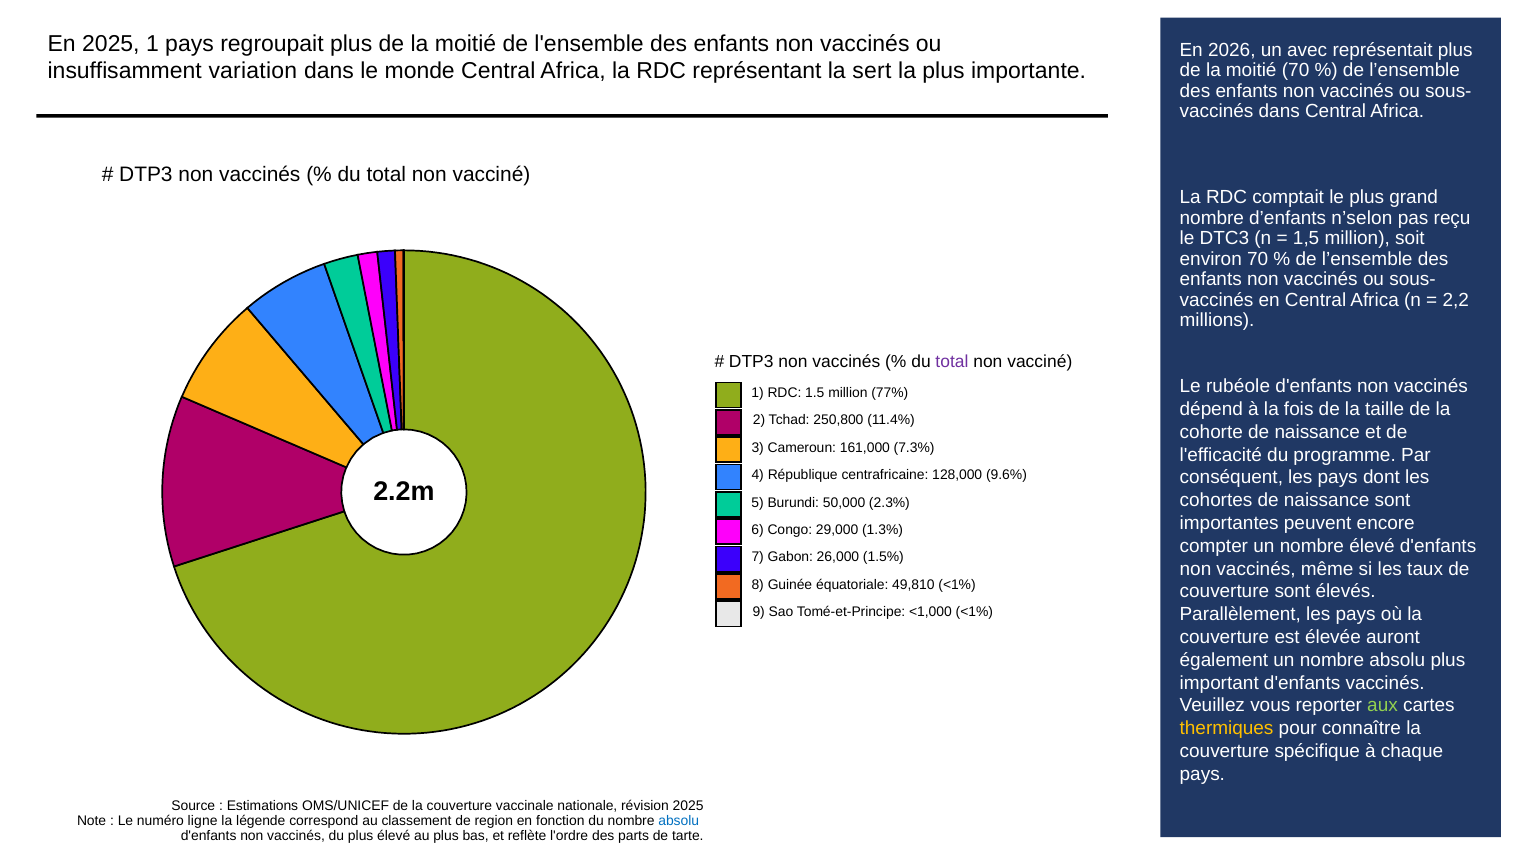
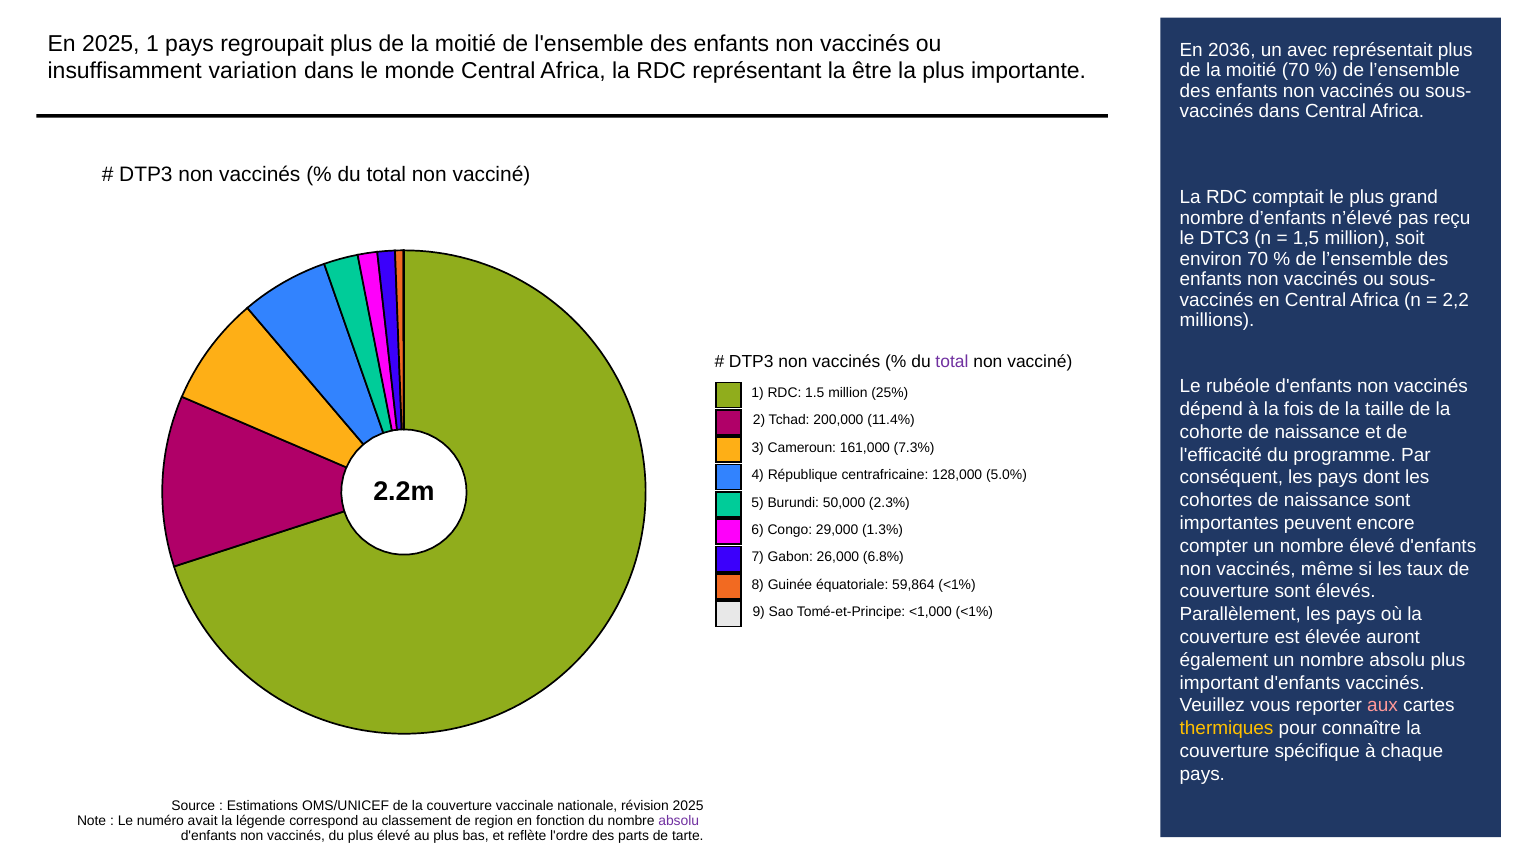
2026: 2026 -> 2036
sert: sert -> être
n’selon: n’selon -> n’élevé
77%: 77% -> 25%
250,800: 250,800 -> 200,000
9.6%: 9.6% -> 5.0%
1.5%: 1.5% -> 6.8%
49,810: 49,810 -> 59,864
aux colour: light green -> pink
ligne: ligne -> avait
absolu at (679, 821) colour: blue -> purple
